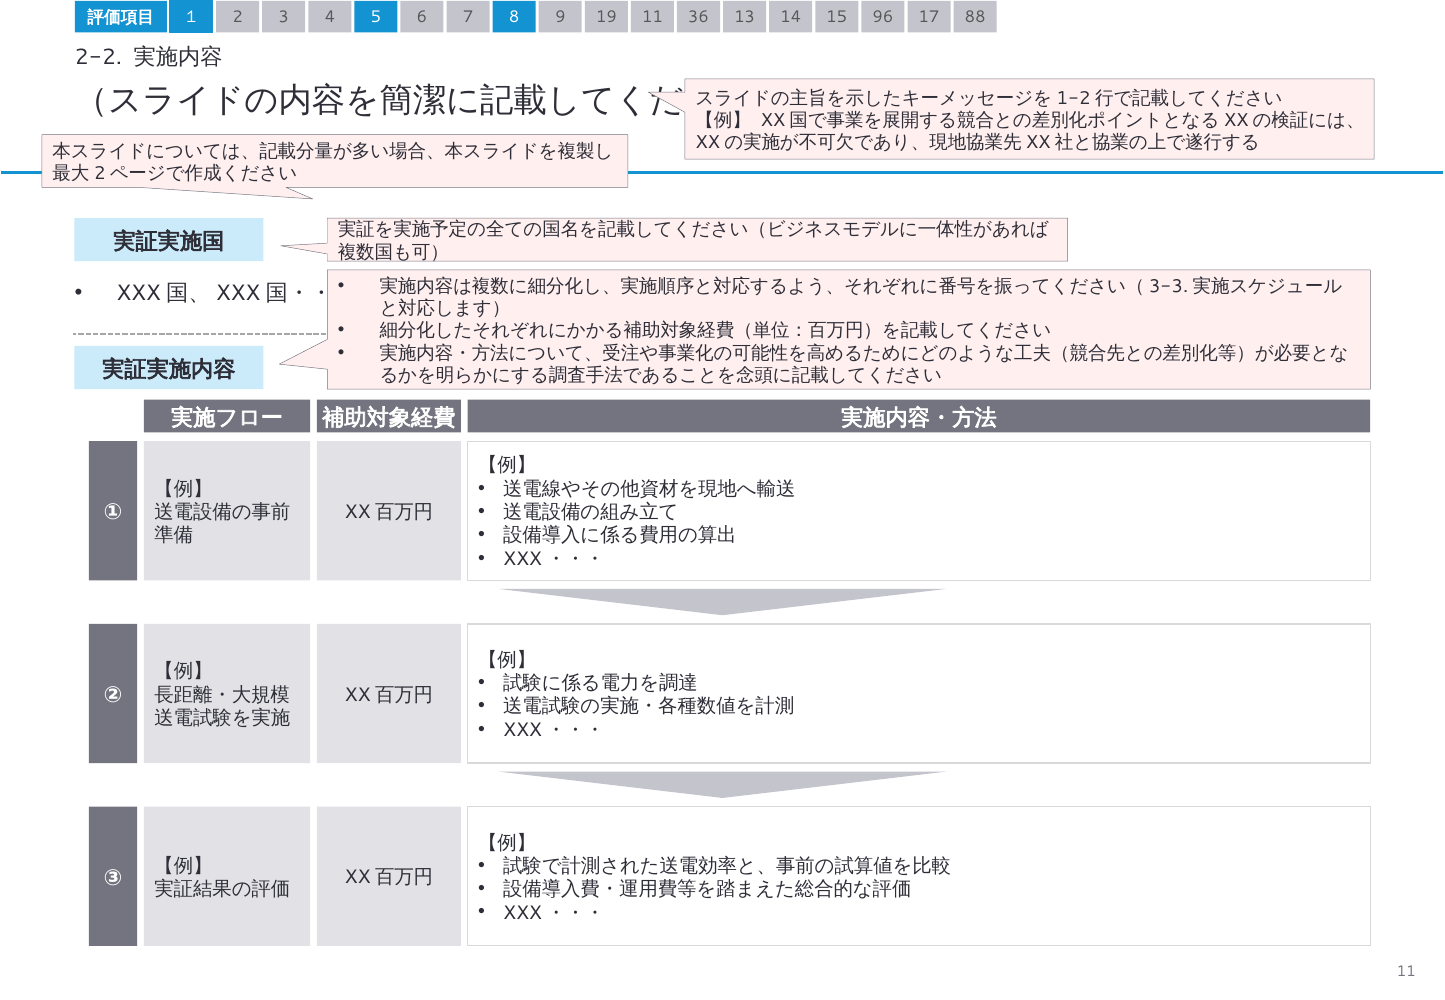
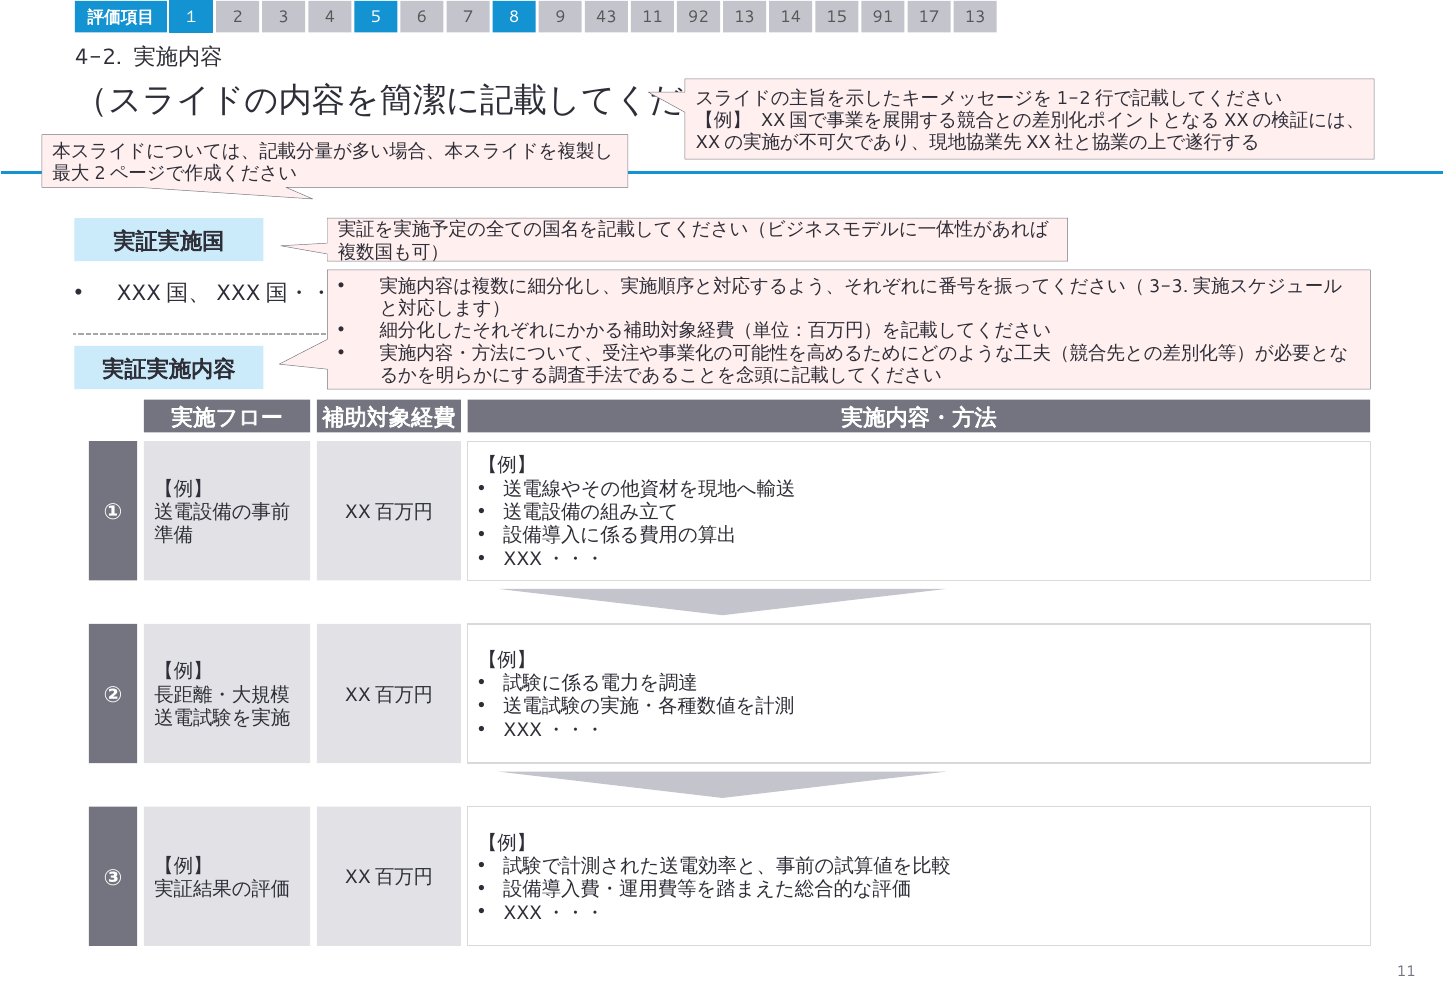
19: 19 -> 43
36: 36 -> 92
96: 96 -> 91
17 88: 88 -> 13
2-2: 2-2 -> 4-2
